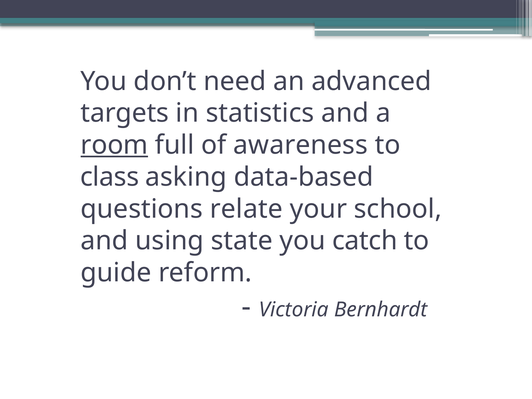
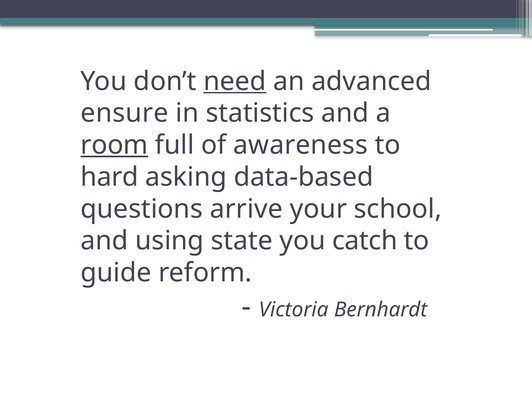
need underline: none -> present
targets: targets -> ensure
class: class -> hard
relate: relate -> arrive
